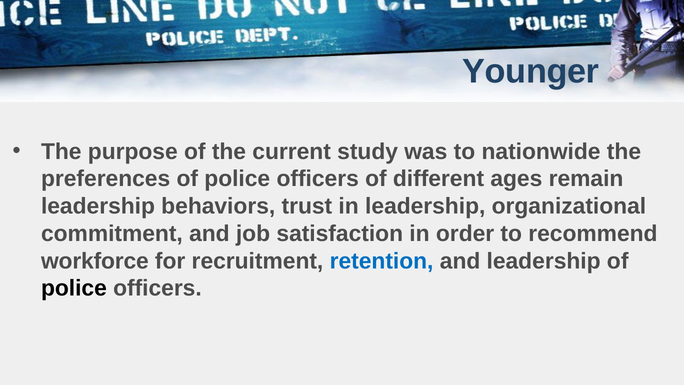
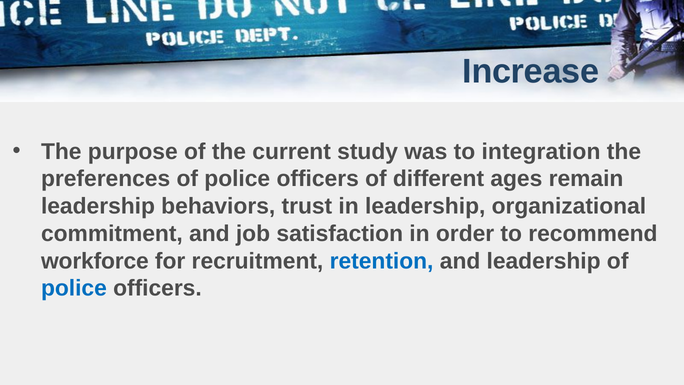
Younger: Younger -> Increase
nationwide: nationwide -> integration
police at (74, 288) colour: black -> blue
